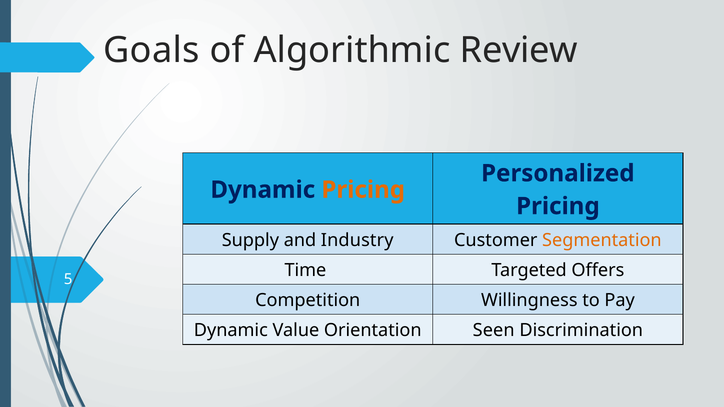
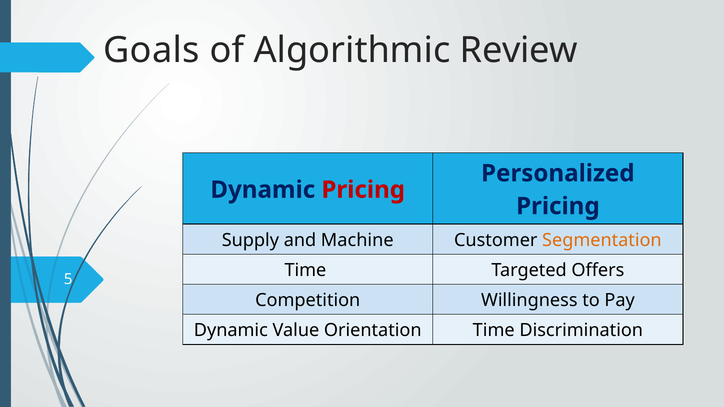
Pricing at (363, 190) colour: orange -> red
Industry: Industry -> Machine
Orientation Seen: Seen -> Time
